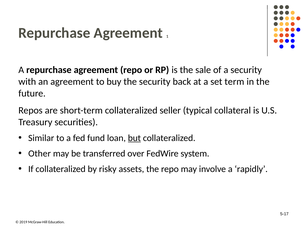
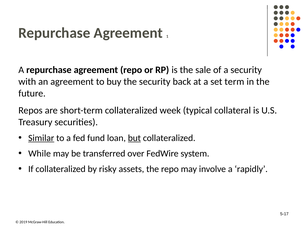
seller: seller -> week
Similar underline: none -> present
Other: Other -> While
